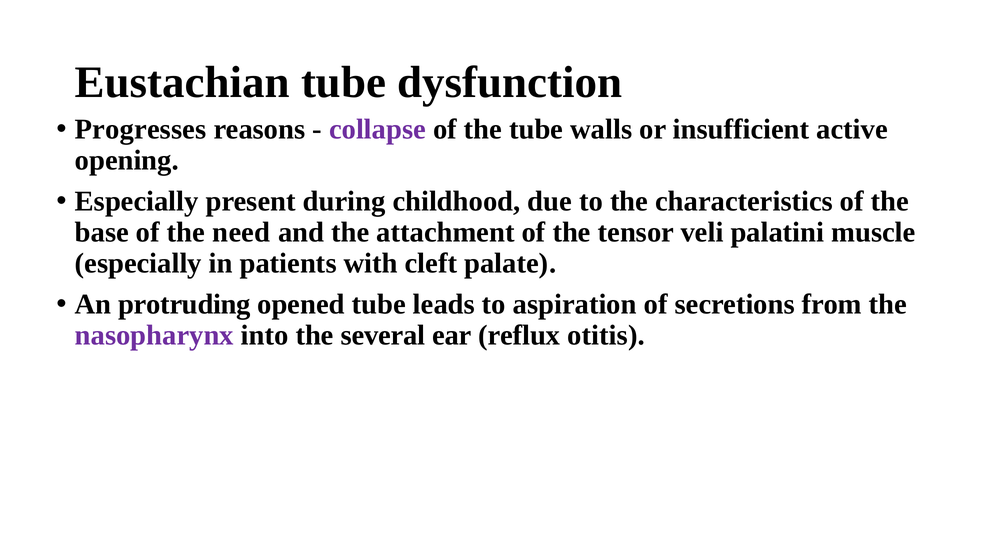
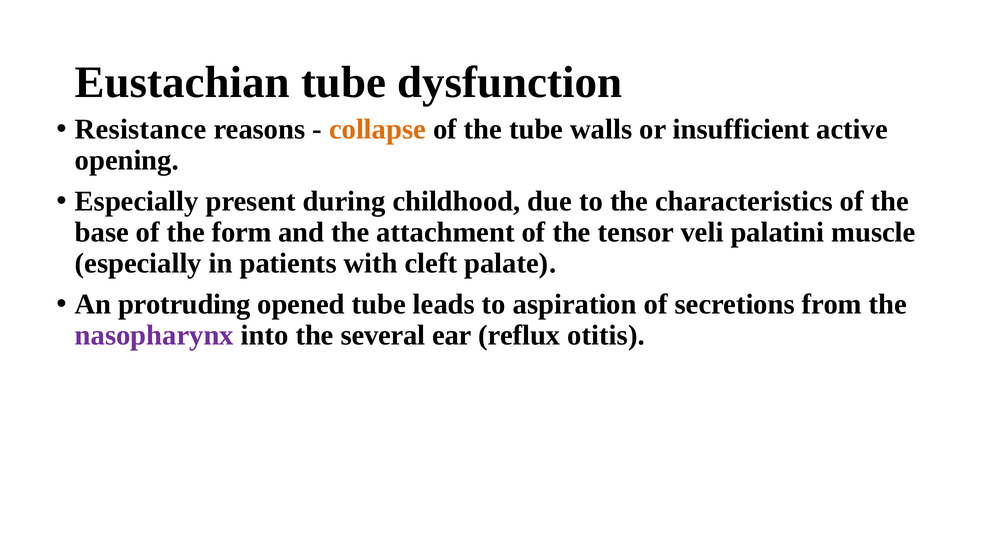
Progresses: Progresses -> Resistance
collapse colour: purple -> orange
need: need -> form
